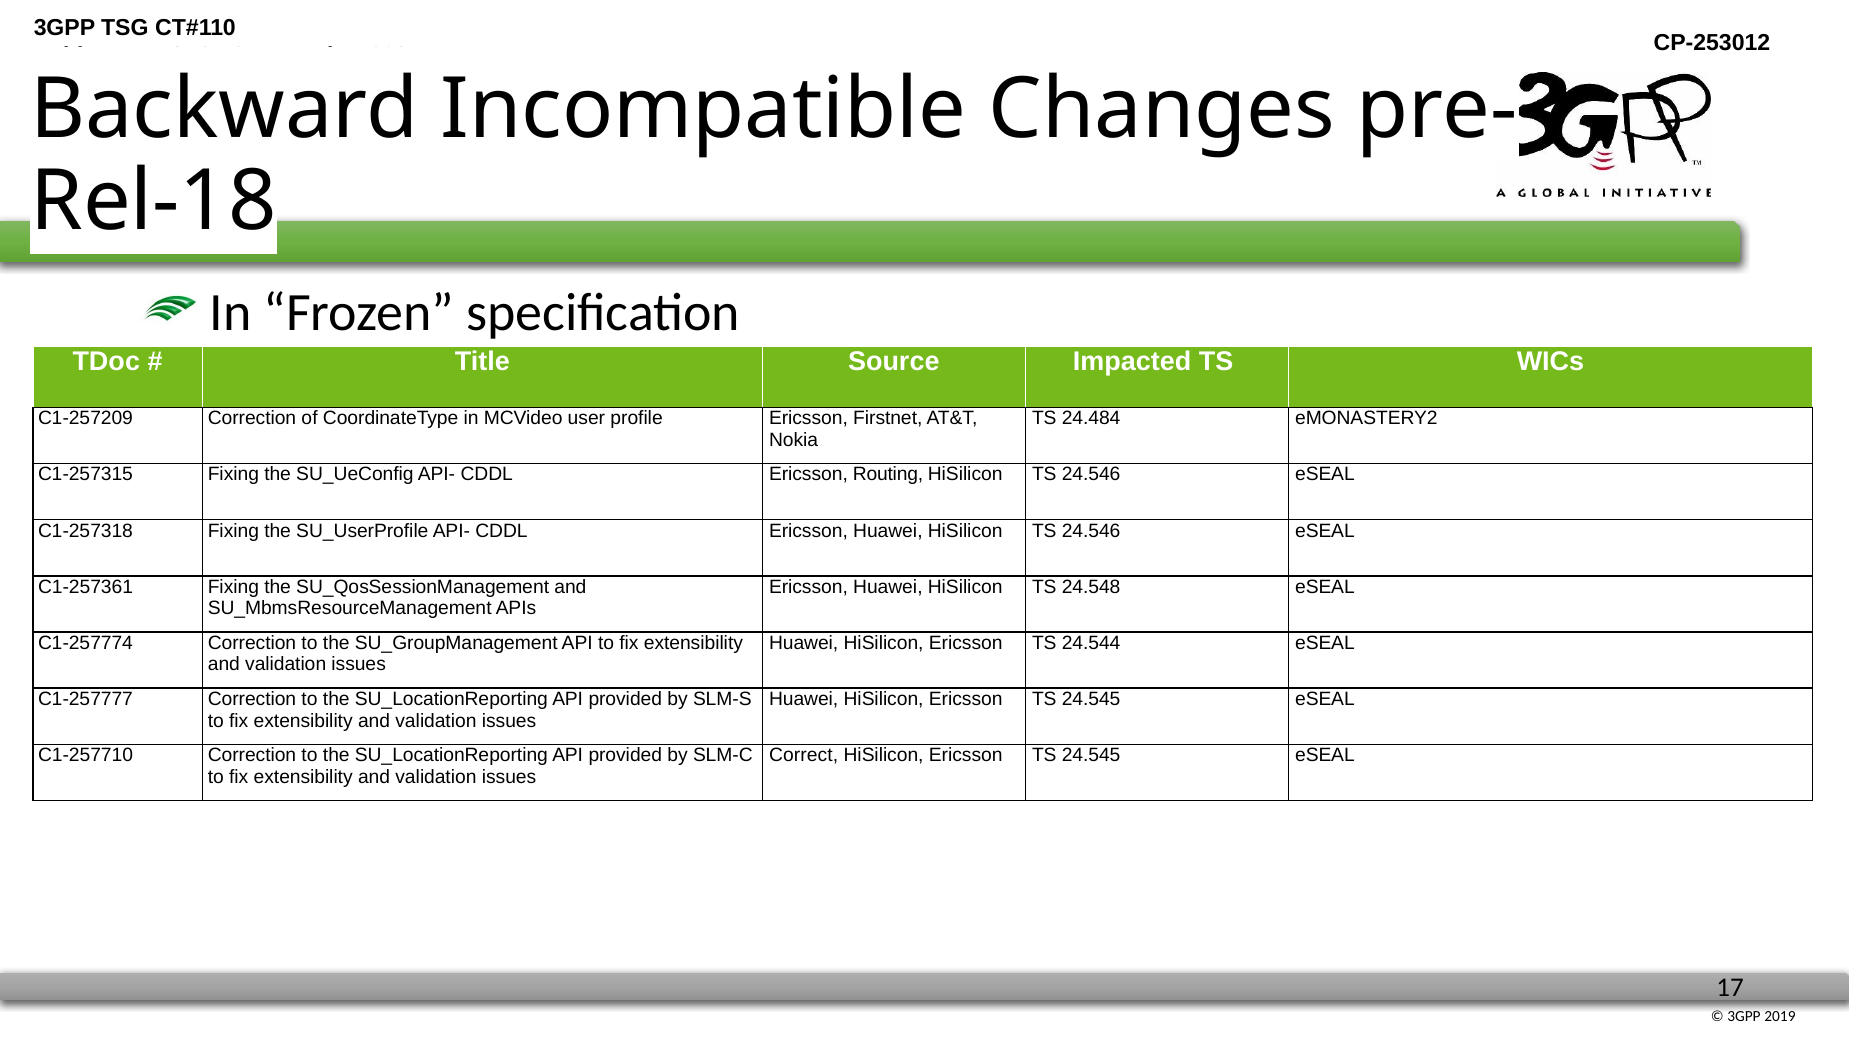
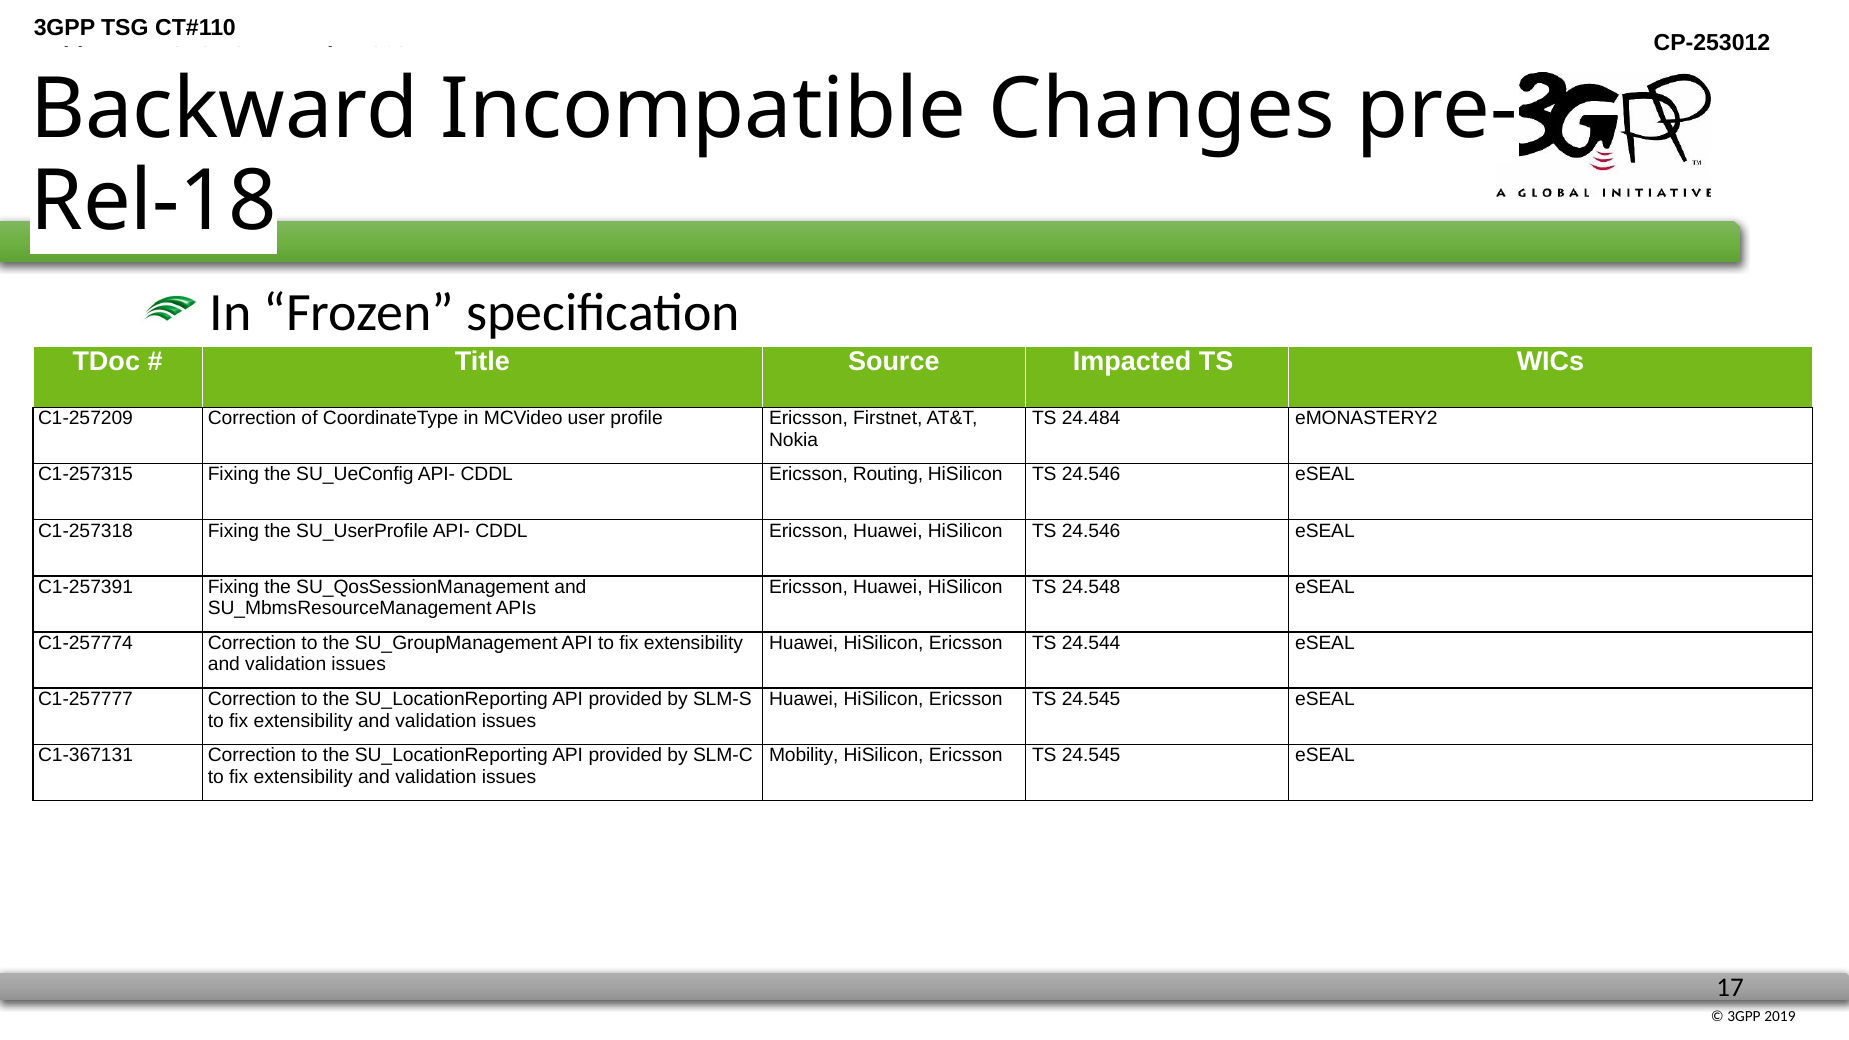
C1-257361: C1-257361 -> C1-257391
C1-257710: C1-257710 -> C1-367131
Correct: Correct -> Mobility
